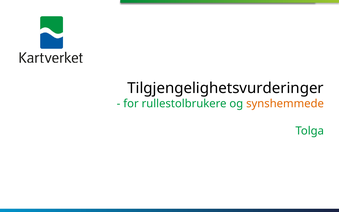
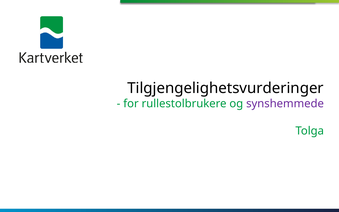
synshemmede colour: orange -> purple
